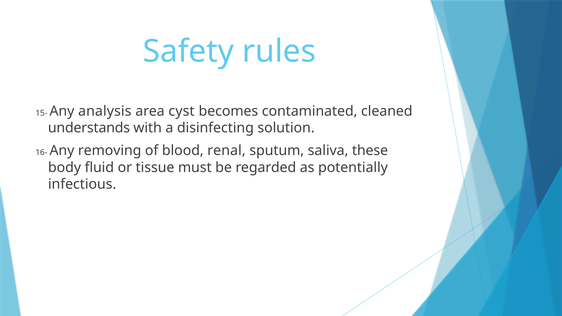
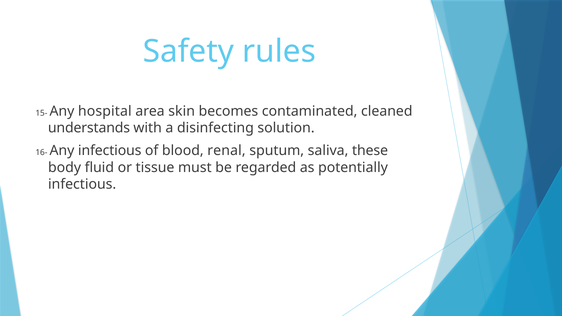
analysis: analysis -> hospital
cyst: cyst -> skin
Any removing: removing -> infectious
